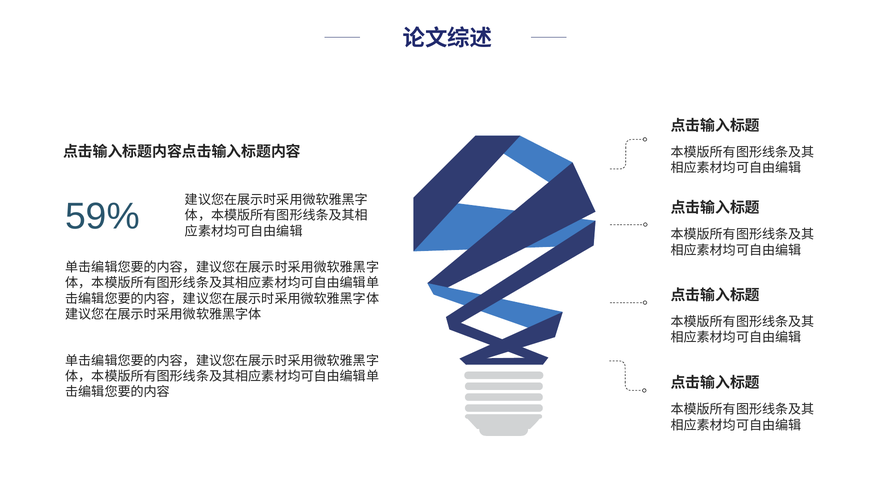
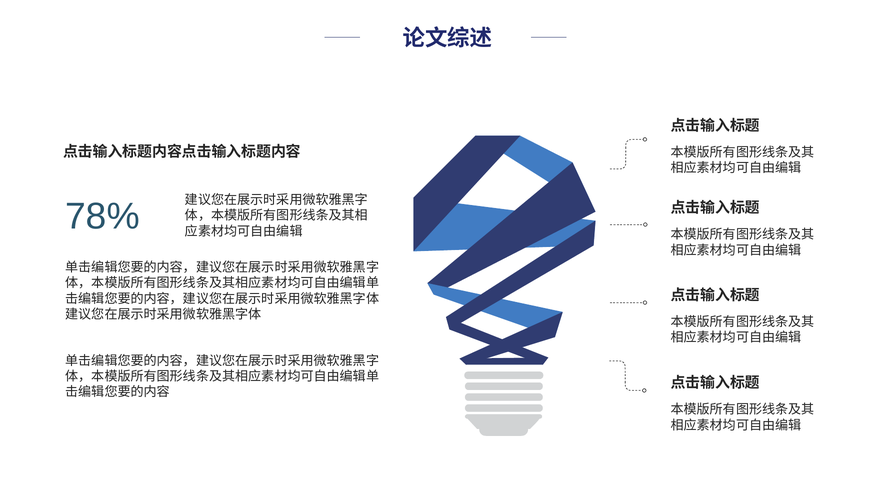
59%: 59% -> 78%
